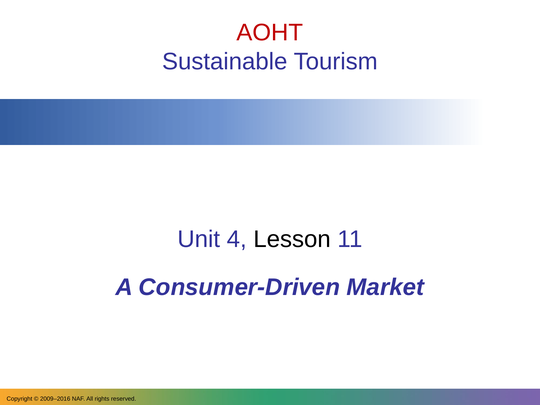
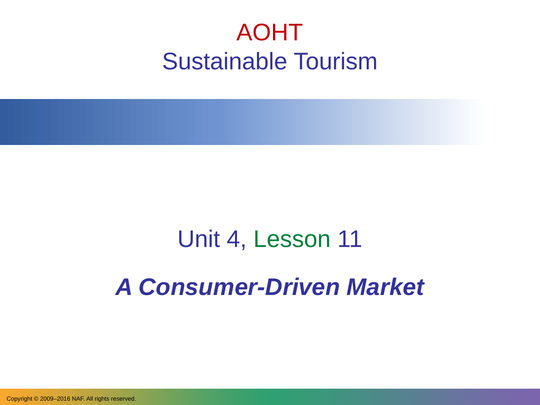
Lesson colour: black -> green
